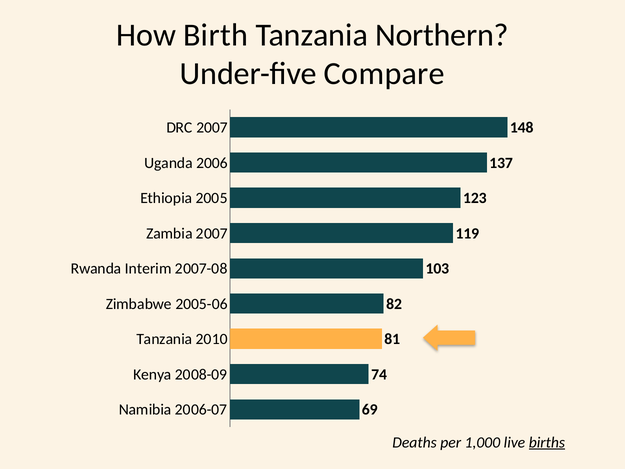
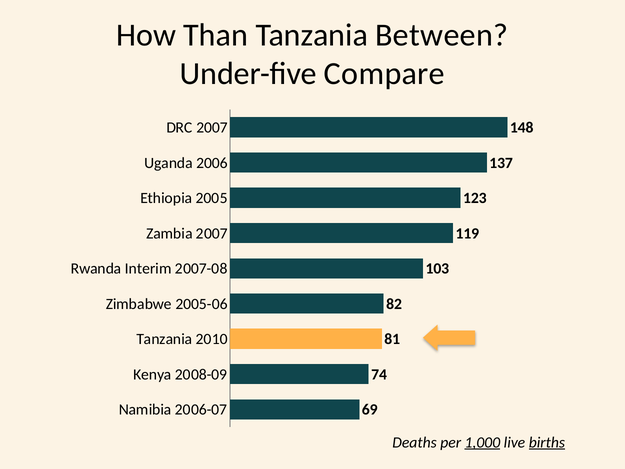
Birth: Birth -> Than
Northern: Northern -> Between
1,000 underline: none -> present
